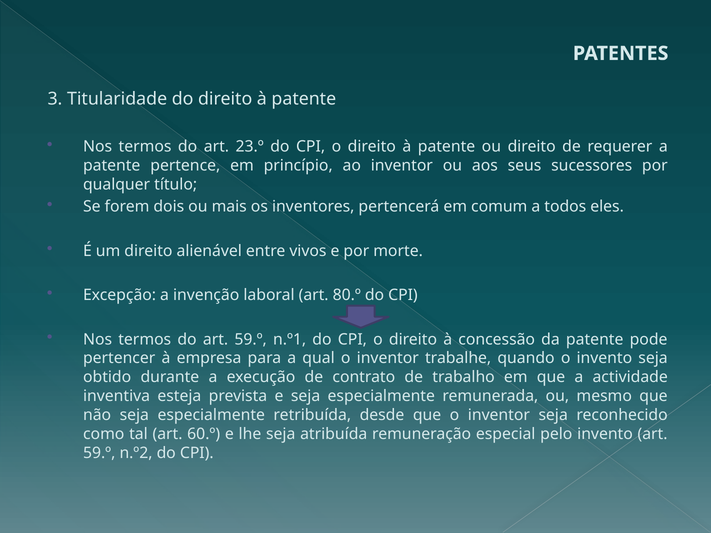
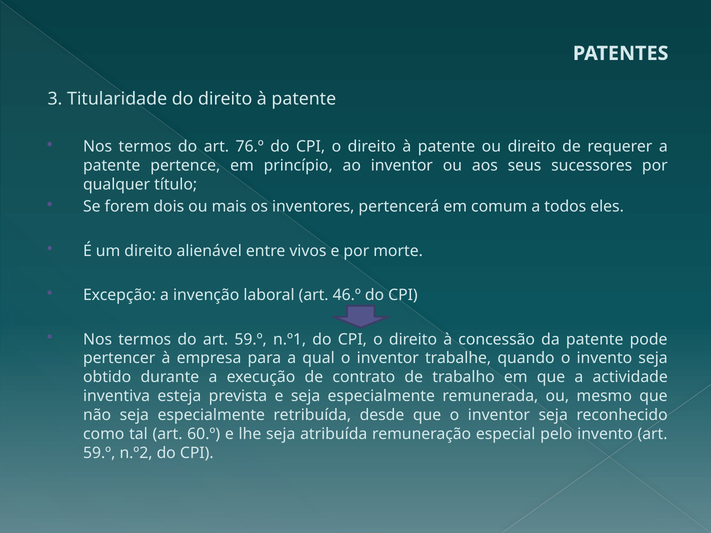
23.º: 23.º -> 76.º
80.º: 80.º -> 46.º
